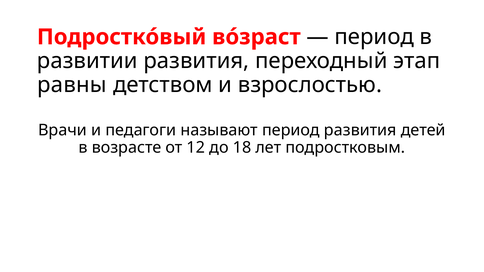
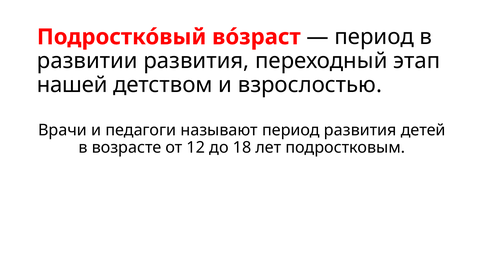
равны: равны -> нашей
